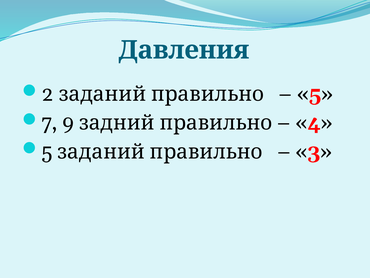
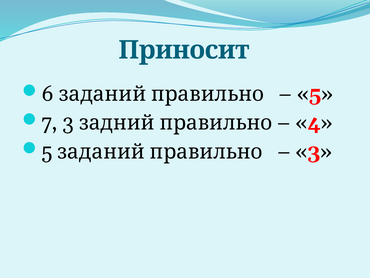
Давления: Давления -> Приносит
2: 2 -> 6
7 9: 9 -> 3
